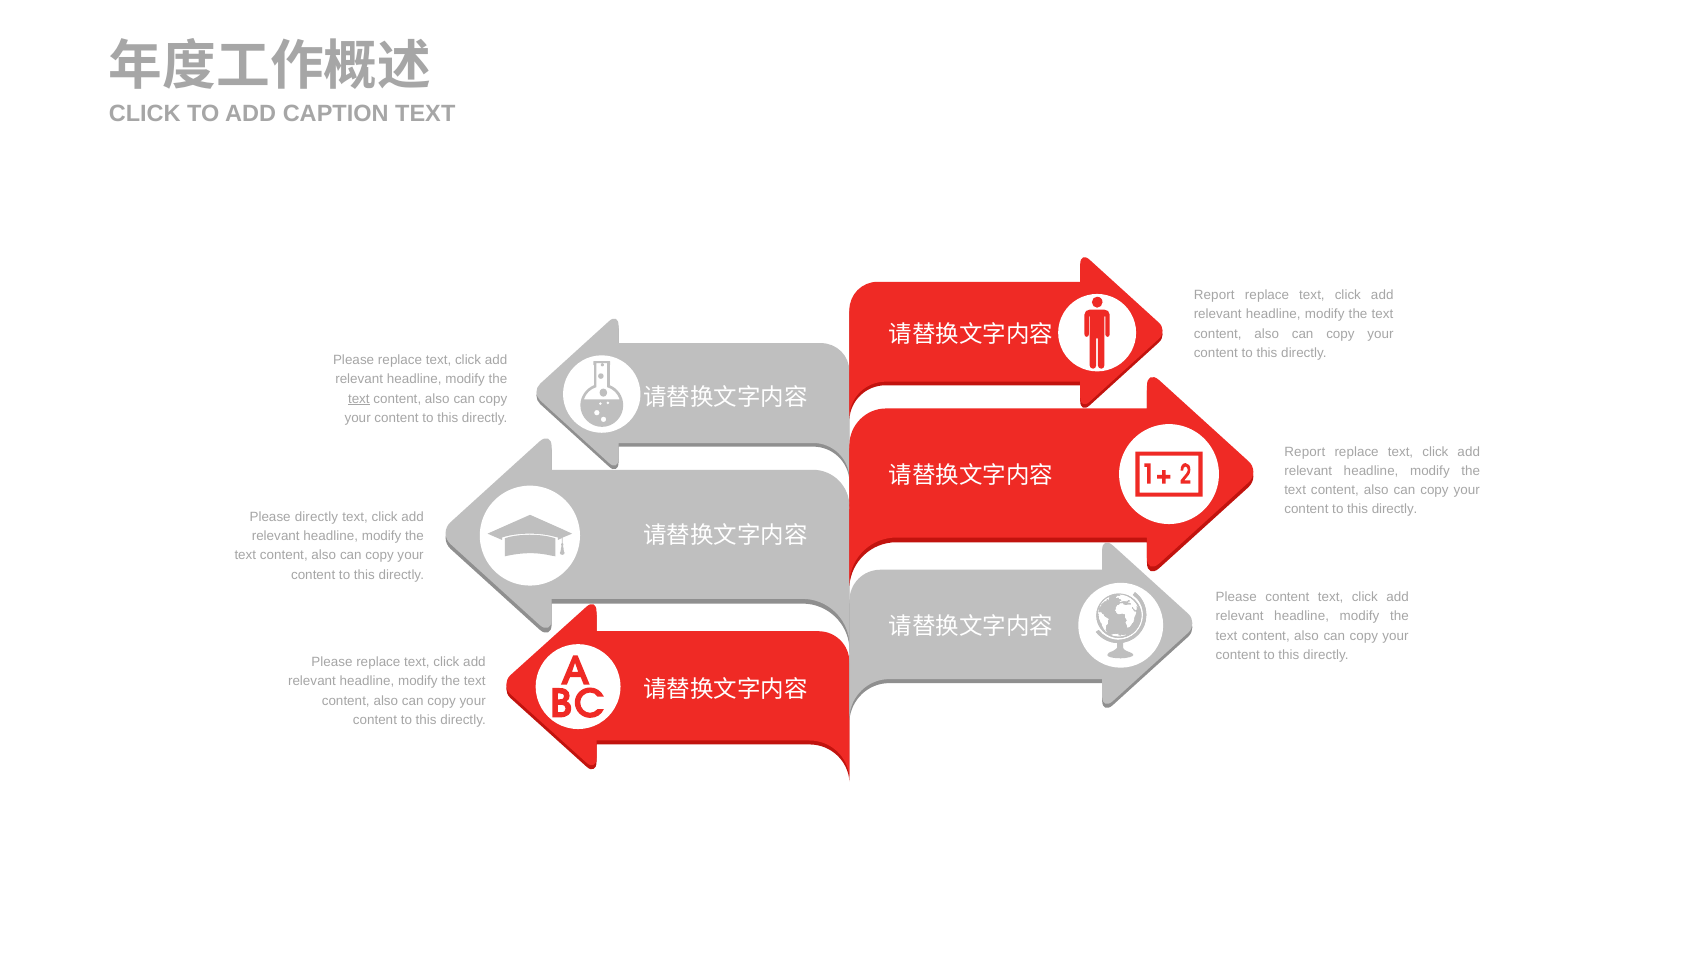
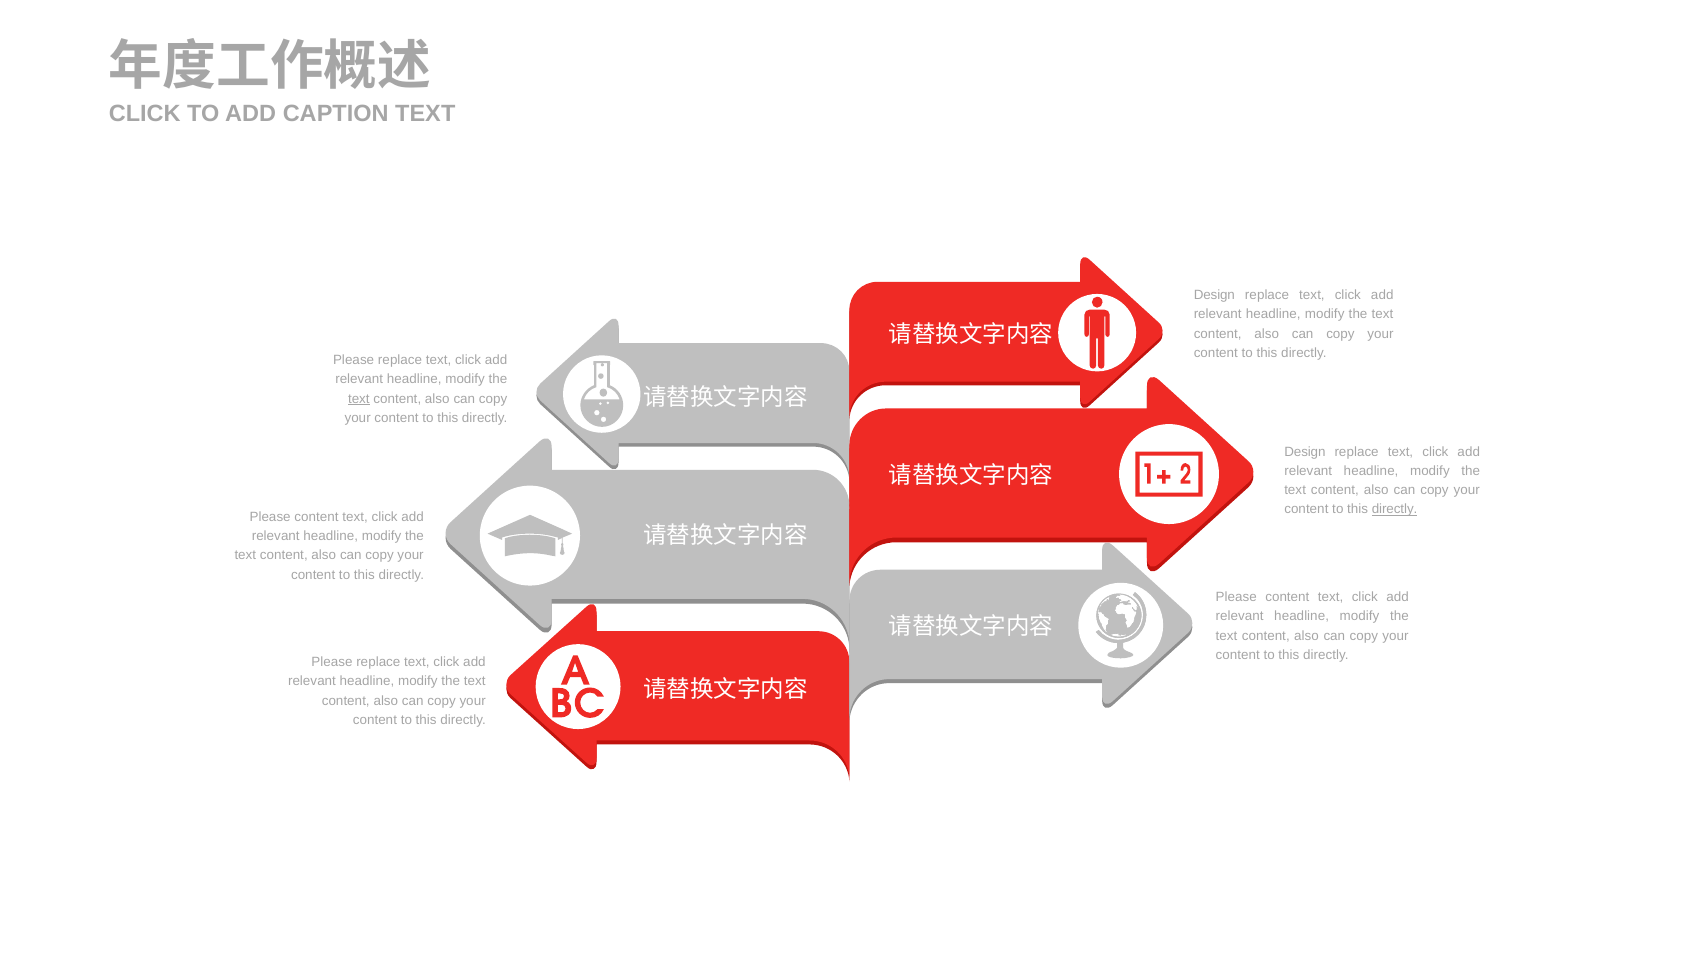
Report at (1214, 295): Report -> Design
Report at (1305, 452): Report -> Design
directly at (1395, 509) underline: none -> present
directly at (316, 517): directly -> content
